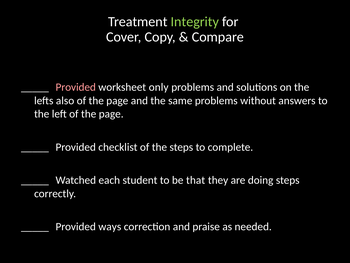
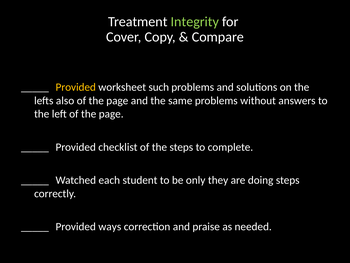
Provided at (76, 87) colour: pink -> yellow
only: only -> such
that: that -> only
